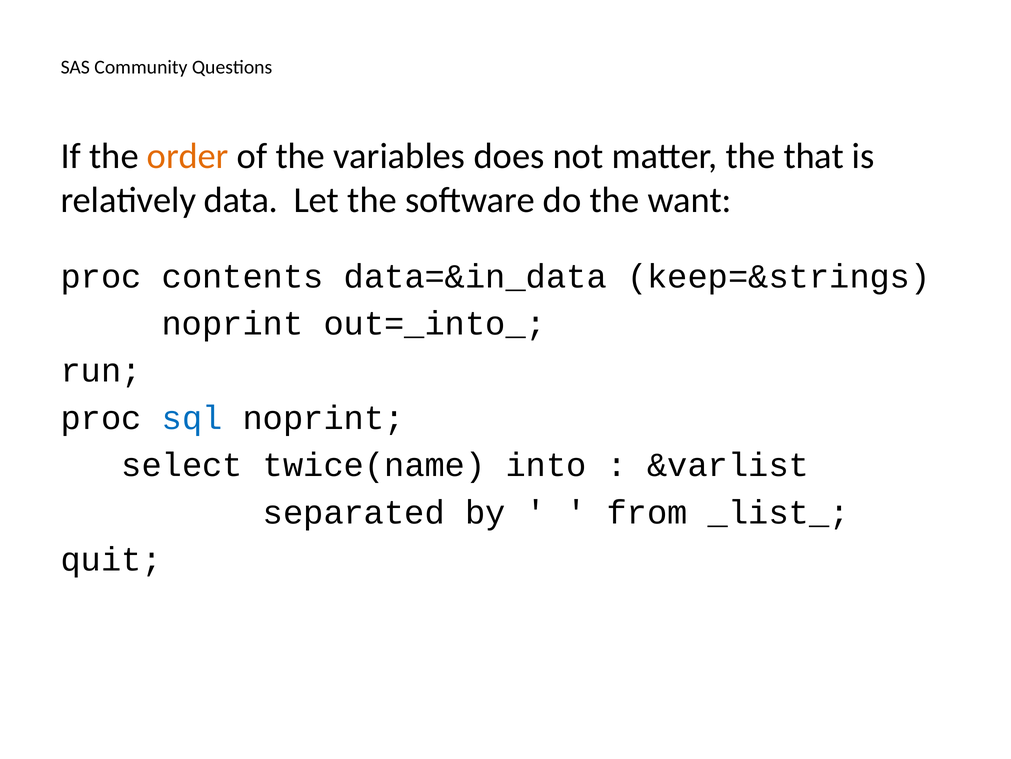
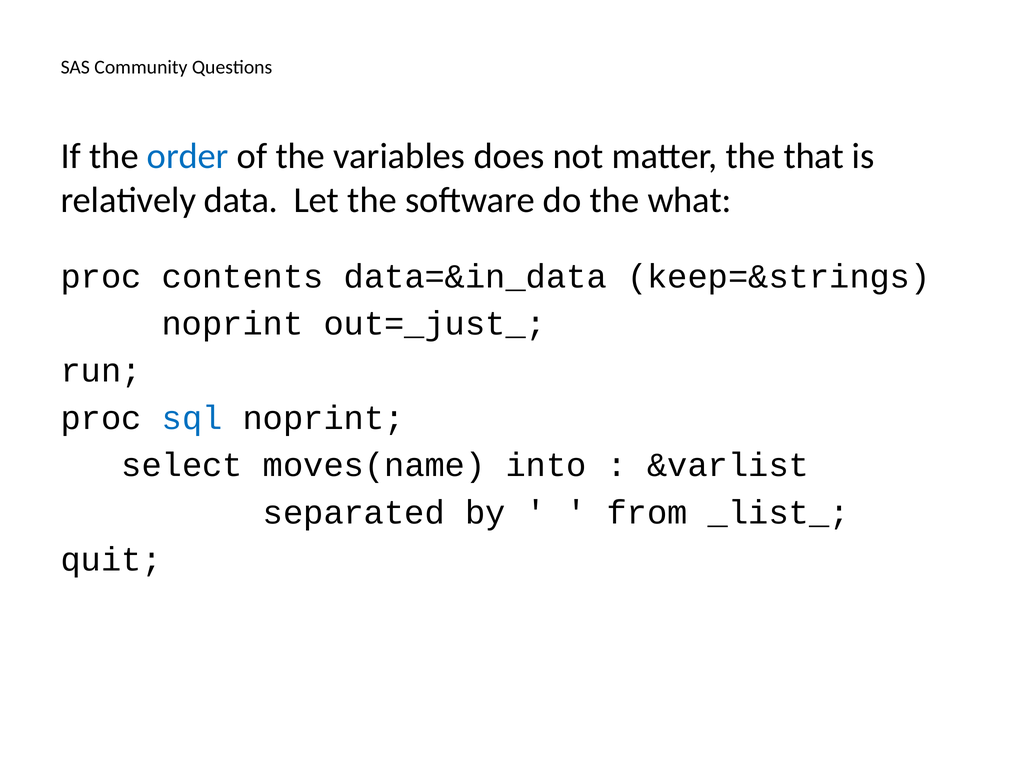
order colour: orange -> blue
want: want -> what
out=_into_: out=_into_ -> out=_just_
twice(name: twice(name -> moves(name
